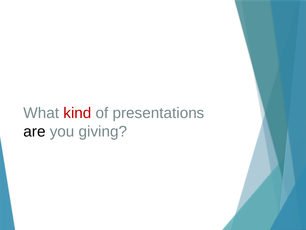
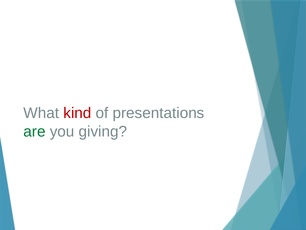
are colour: black -> green
